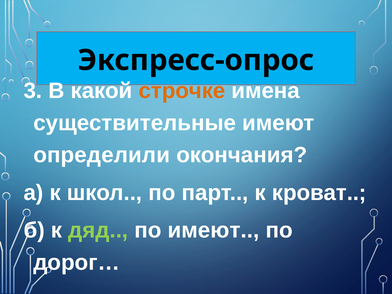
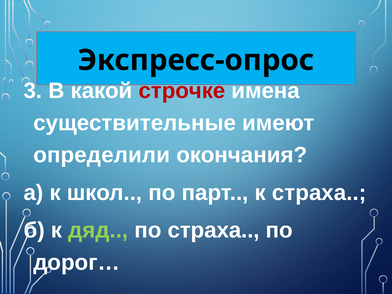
строчке colour: orange -> red
к кроват: кроват -> страха
по имеют: имеют -> страха
